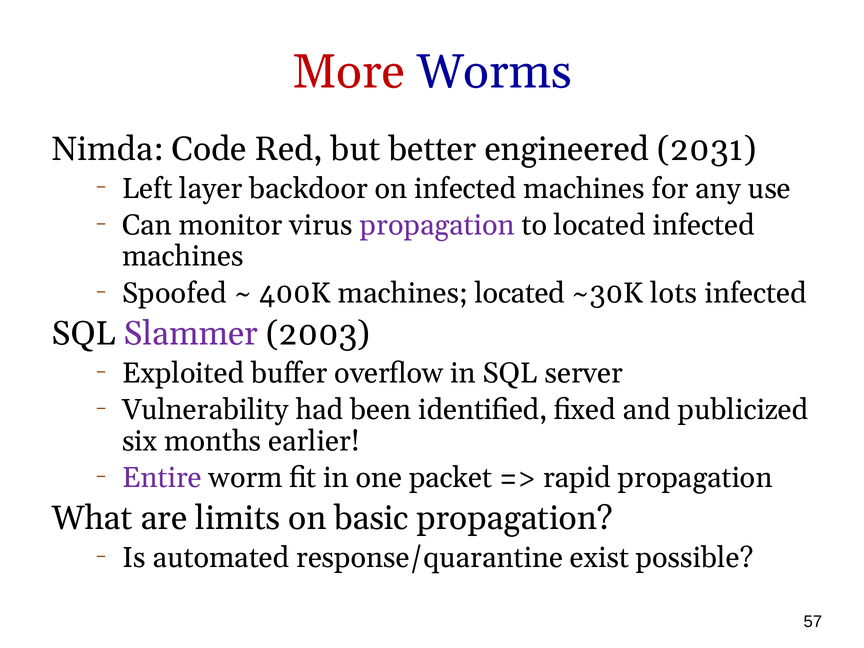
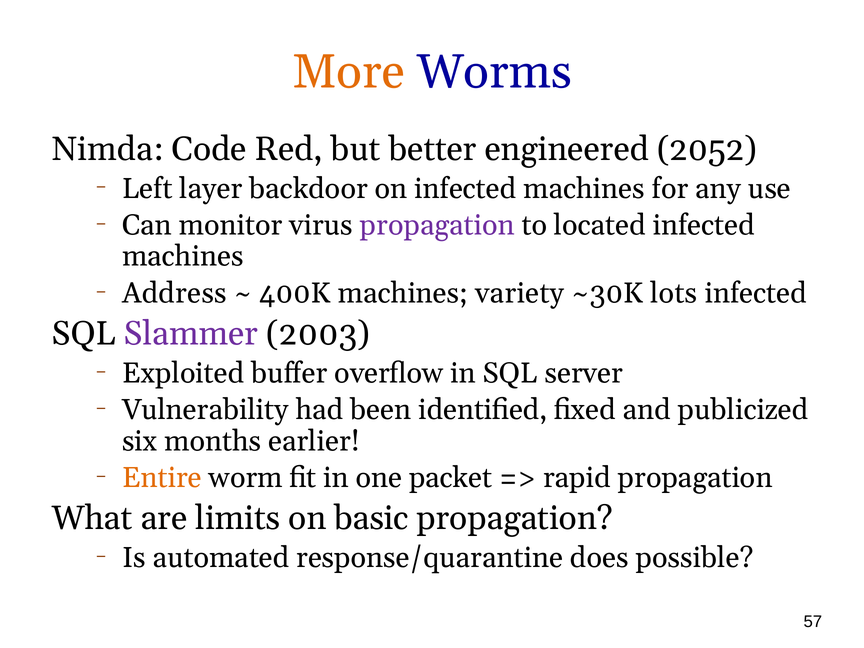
More colour: red -> orange
2031: 2031 -> 2052
Spoofed: Spoofed -> Address
machines located: located -> variety
Entire colour: purple -> orange
exist: exist -> does
